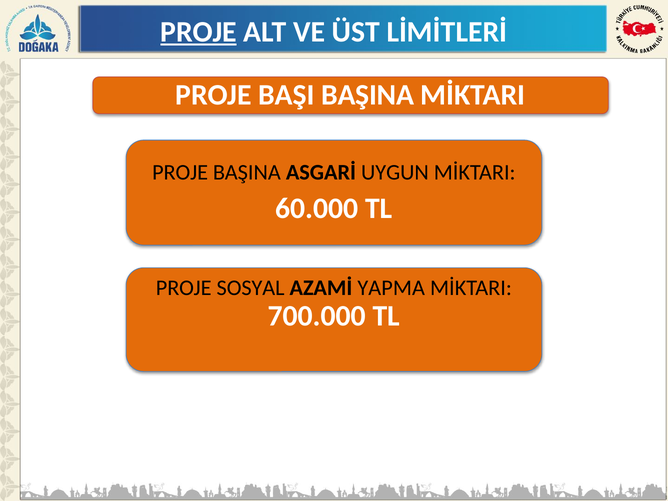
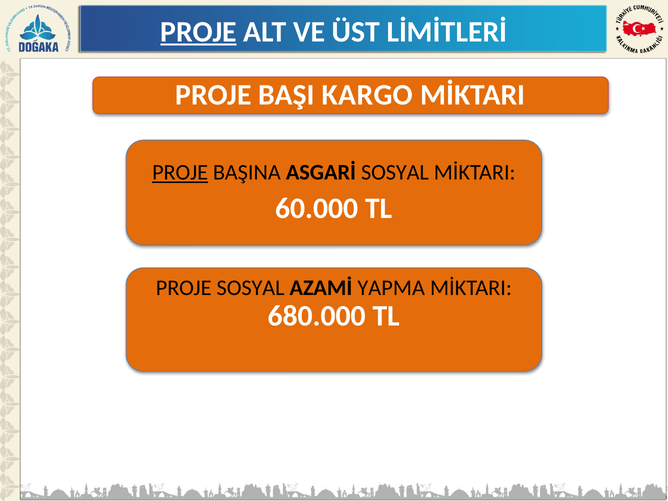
BAŞINA at (368, 95): BAŞINA -> KARGO
PROJE at (180, 173) underline: none -> present
UYGUN at (395, 173): UYGUN -> SOSYAL
700.000: 700.000 -> 680.000
